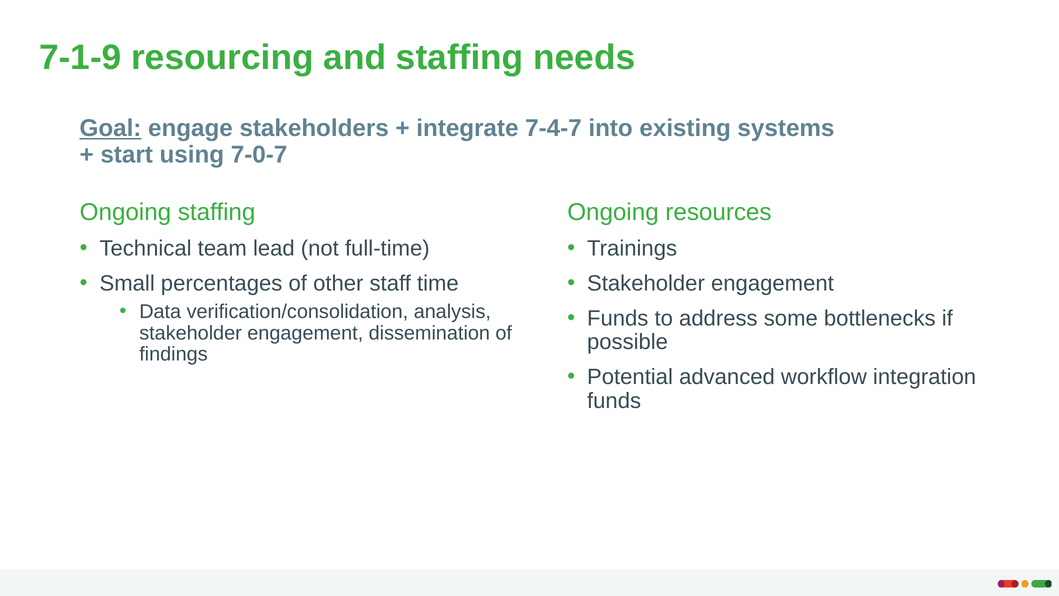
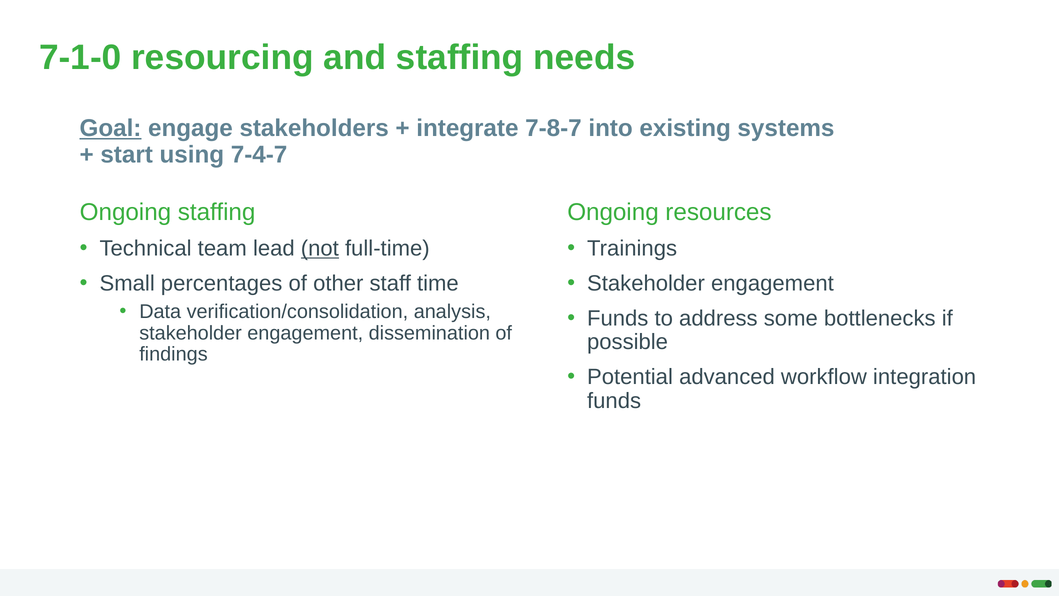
7-1-9: 7-1-9 -> 7-1-0
7-4-7: 7-4-7 -> 7-8-7
7-0-7: 7-0-7 -> 7-4-7
not underline: none -> present
